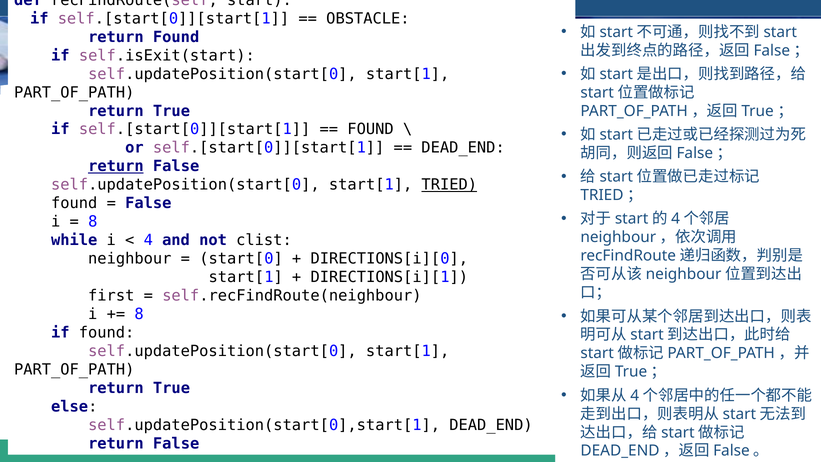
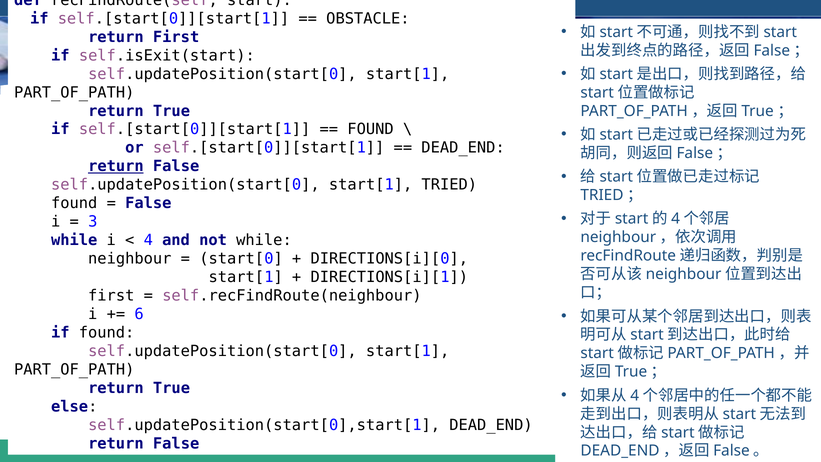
return Found: Found -> First
TRIED underline: present -> none
8 at (93, 222): 8 -> 3
not clist: clist -> while
8 at (139, 314): 8 -> 6
